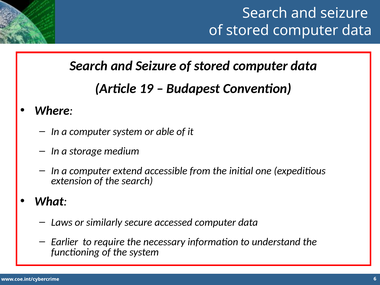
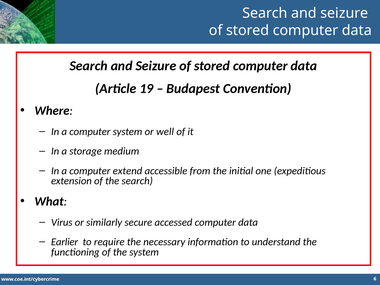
able: able -> well
Laws: Laws -> Virus
